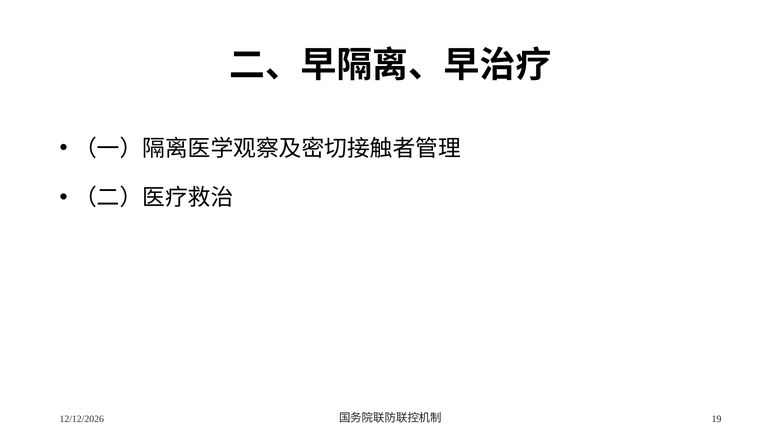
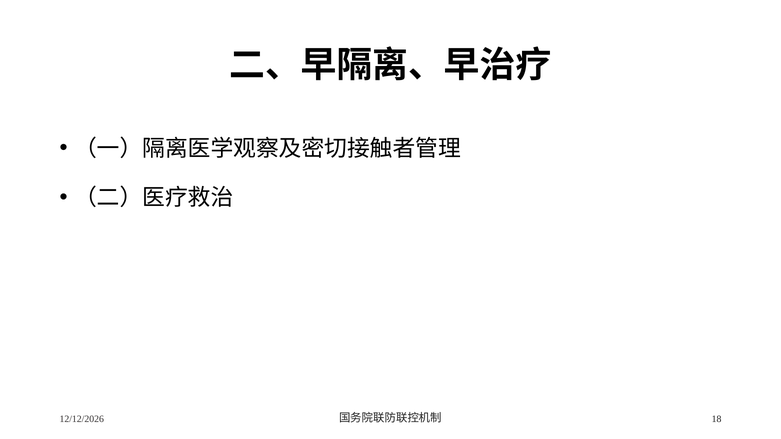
19: 19 -> 18
